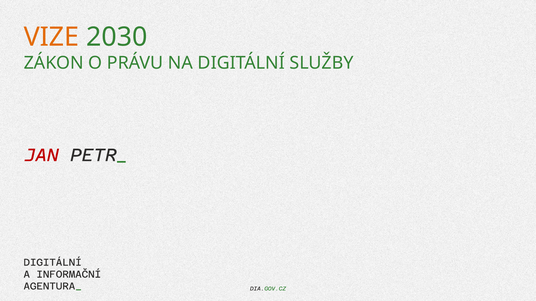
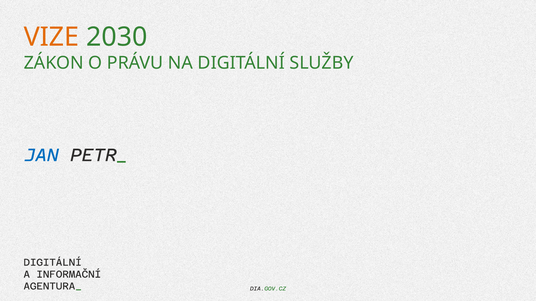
JAN colour: red -> blue
